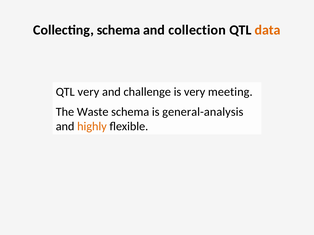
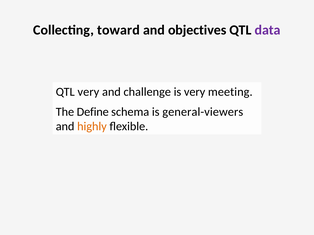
Collecting schema: schema -> toward
collection: collection -> objectives
data colour: orange -> purple
Waste: Waste -> Define
general-analysis: general-analysis -> general-viewers
